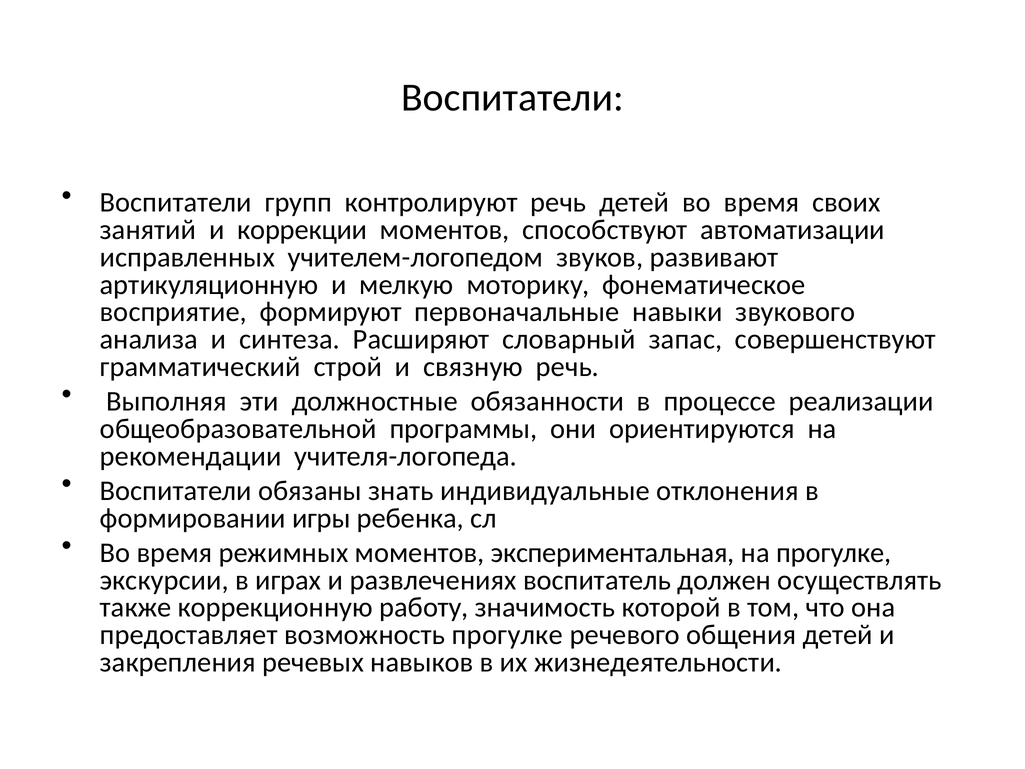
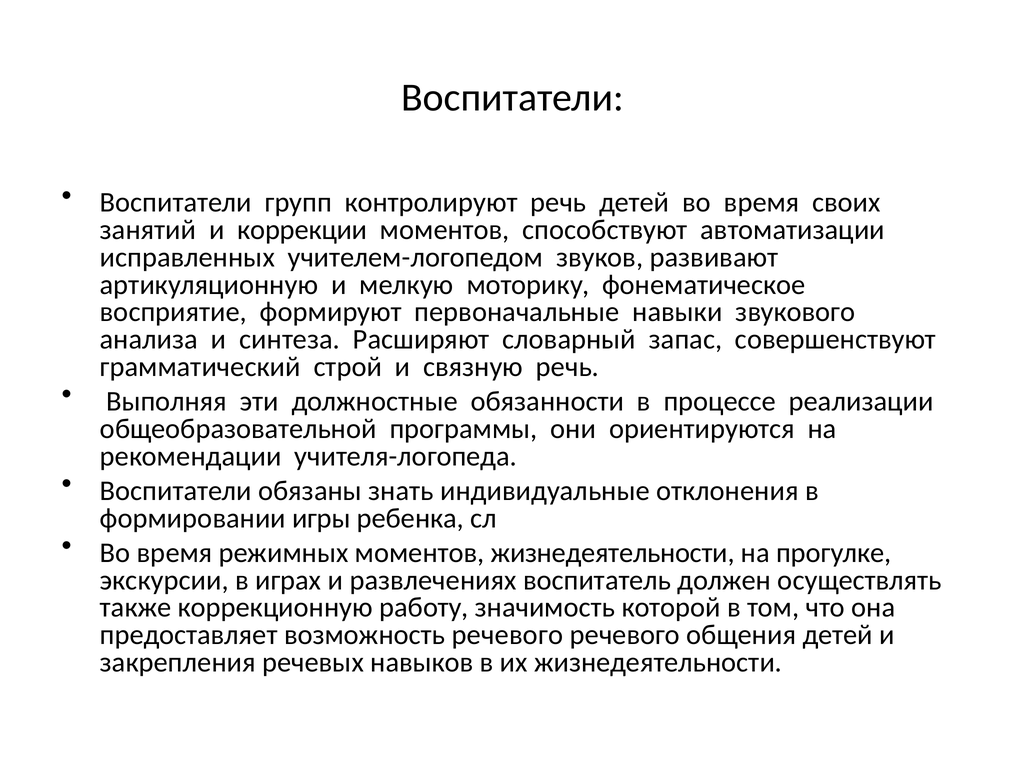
моментов экспериментальная: экспериментальная -> жизнедеятельности
возможность прогулке: прогулке -> речевого
